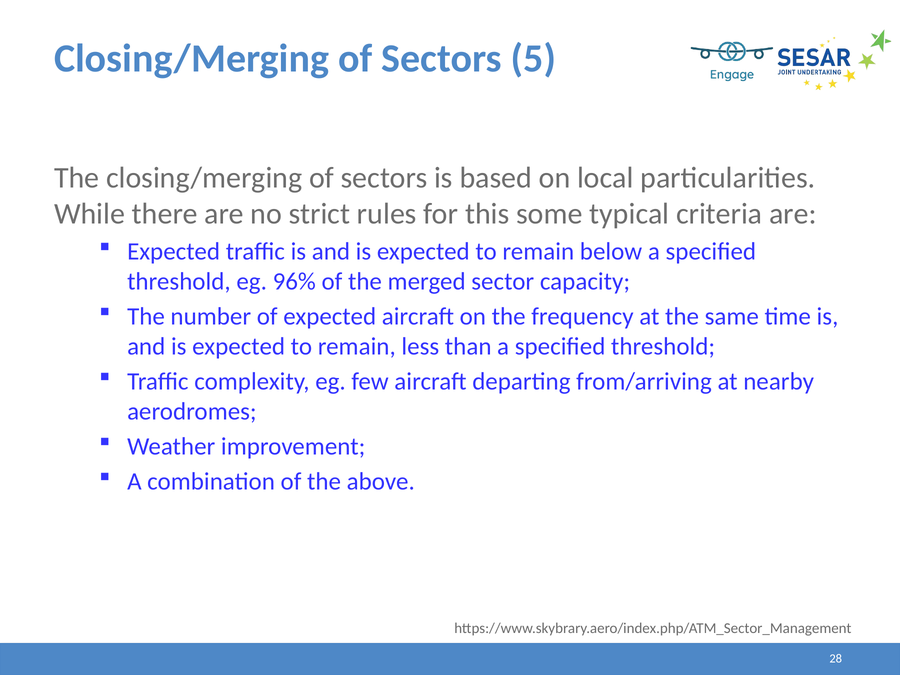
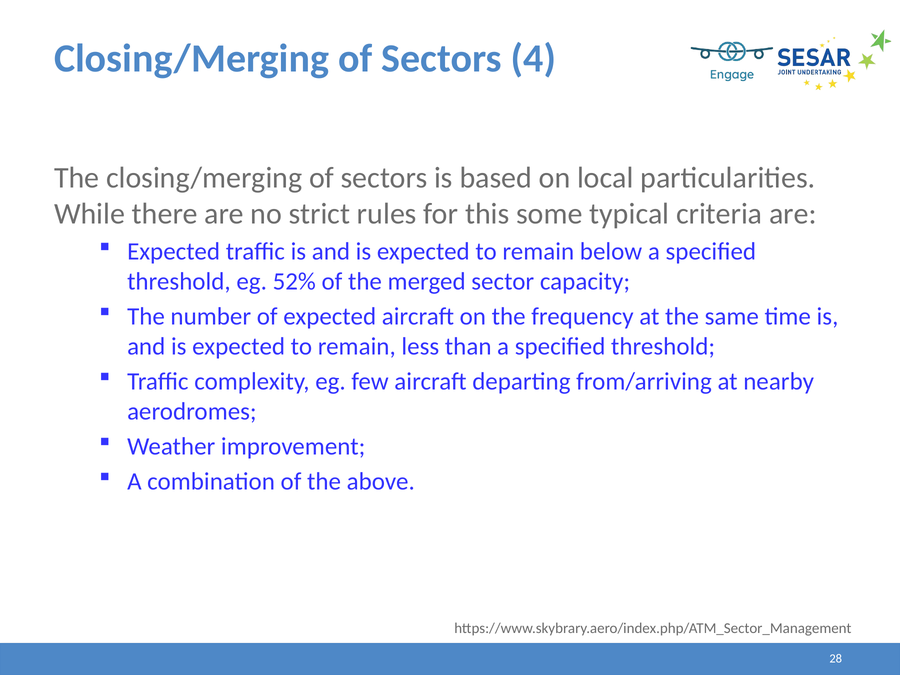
5: 5 -> 4
96%: 96% -> 52%
